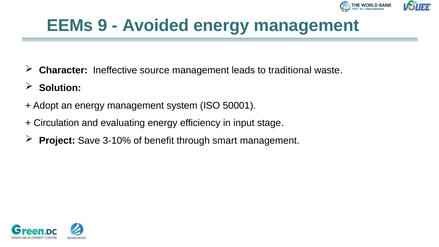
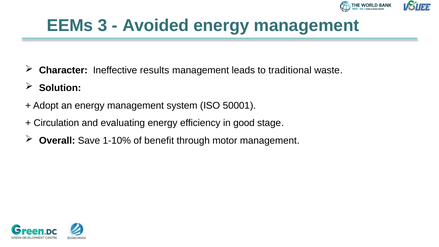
9: 9 -> 3
source: source -> results
input: input -> good
Project: Project -> Overall
3-10%: 3-10% -> 1-10%
smart: smart -> motor
